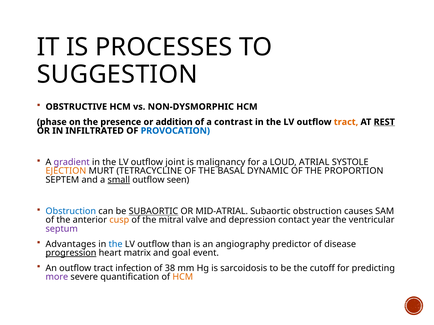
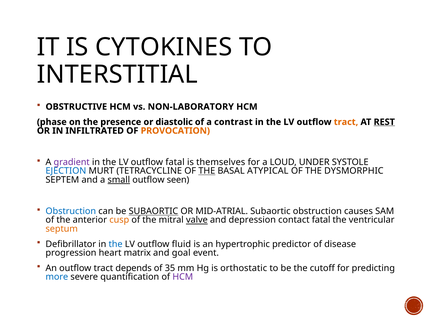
PROCESSES: PROCESSES -> CYTOKINES
SUGGESTION: SUGGESTION -> INTERSTITIAL
NON-DYSMORPHIC: NON-DYSMORPHIC -> NON-LABORATORY
addition: addition -> diastolic
PROVOCATION colour: blue -> orange
outflow joint: joint -> fatal
malignancy: malignancy -> themselves
ATRIAL: ATRIAL -> UNDER
EJECTION colour: orange -> blue
THE at (207, 171) underline: none -> present
DYNAMIC: DYNAMIC -> ATYPICAL
PROPORTION: PROPORTION -> DYSMORPHIC
valve underline: none -> present
contact year: year -> fatal
septum colour: purple -> orange
Advantages: Advantages -> Defibrillator
than: than -> fluid
angiography: angiography -> hypertrophic
progression underline: present -> none
infection: infection -> depends
38: 38 -> 35
sarcoidosis: sarcoidosis -> orthostatic
more colour: purple -> blue
HCM at (183, 277) colour: orange -> purple
